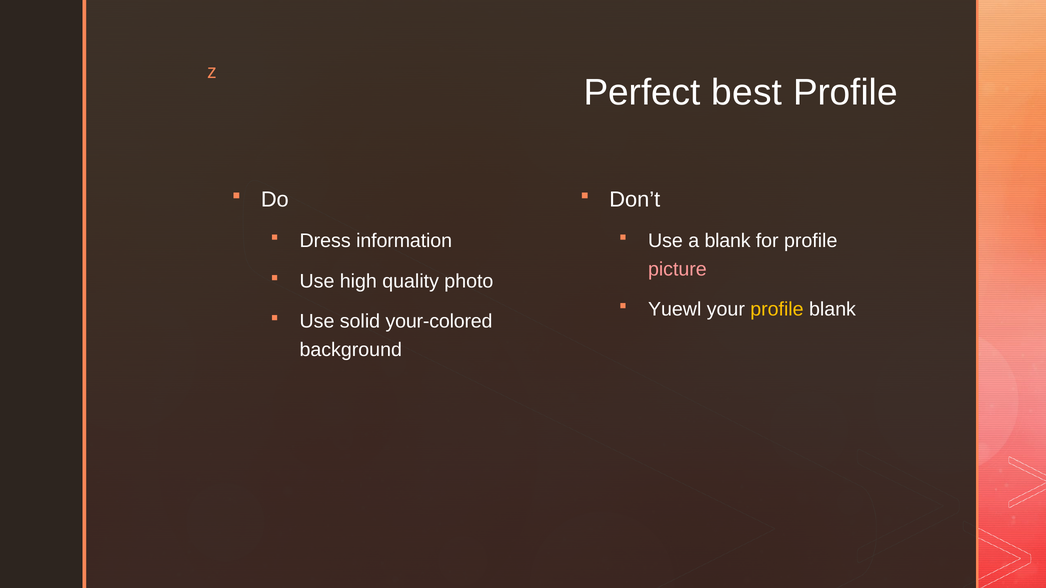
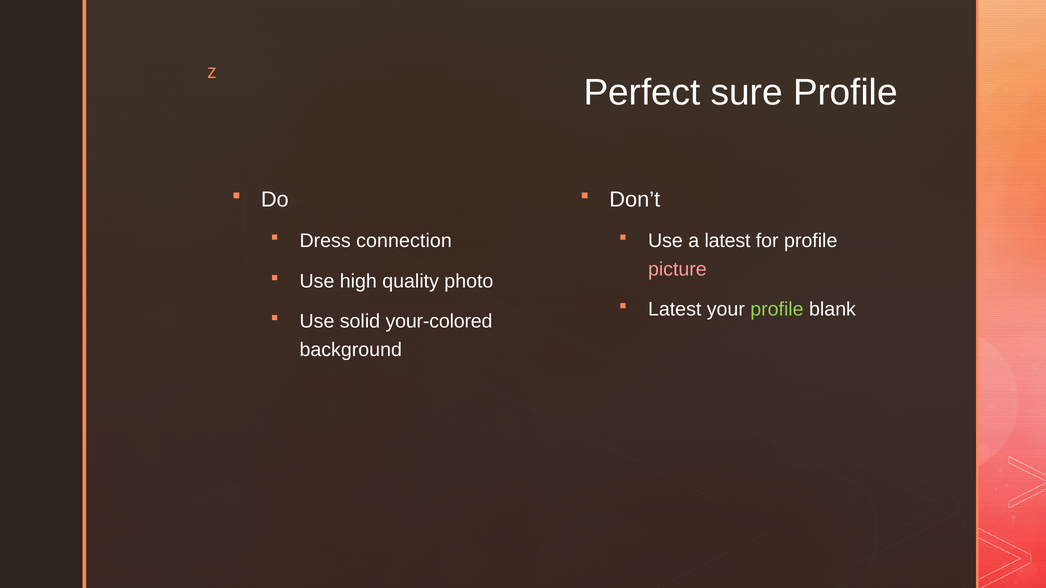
best: best -> sure
information: information -> connection
a blank: blank -> latest
Yuewl at (675, 310): Yuewl -> Latest
profile at (777, 310) colour: yellow -> light green
